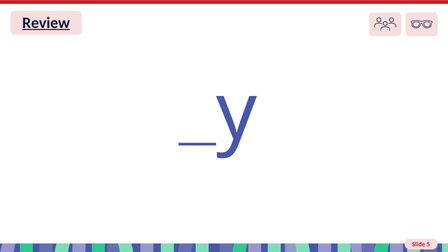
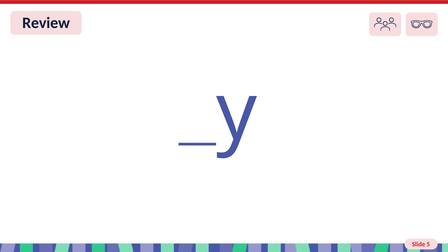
Review underline: present -> none
